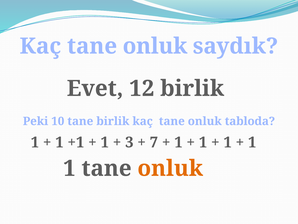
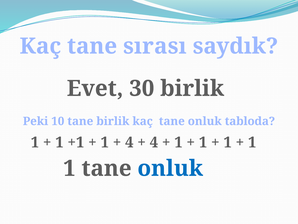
onluk at (155, 46): onluk -> sırası
12: 12 -> 30
3 at (129, 142): 3 -> 4
7 at (154, 142): 7 -> 4
onluk at (170, 168) colour: orange -> blue
